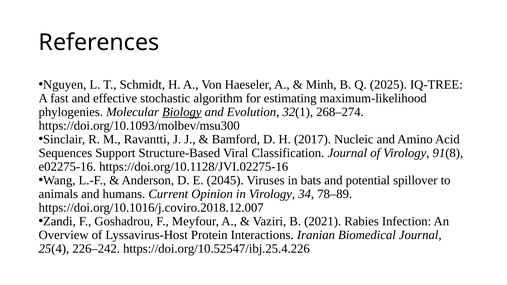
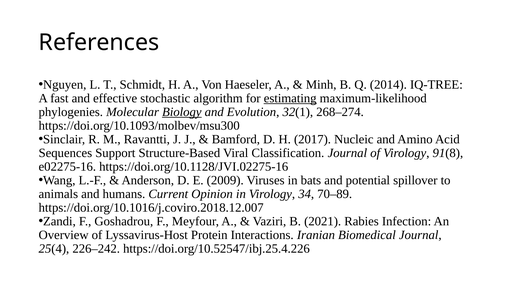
2025: 2025 -> 2014
estimating underline: none -> present
2045: 2045 -> 2009
78–89: 78–89 -> 70–89
